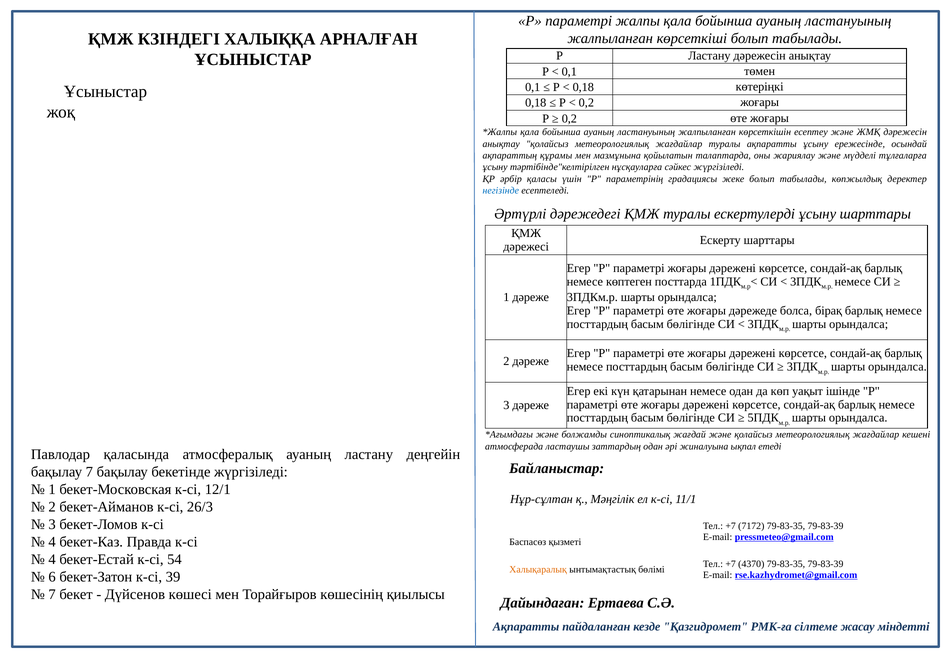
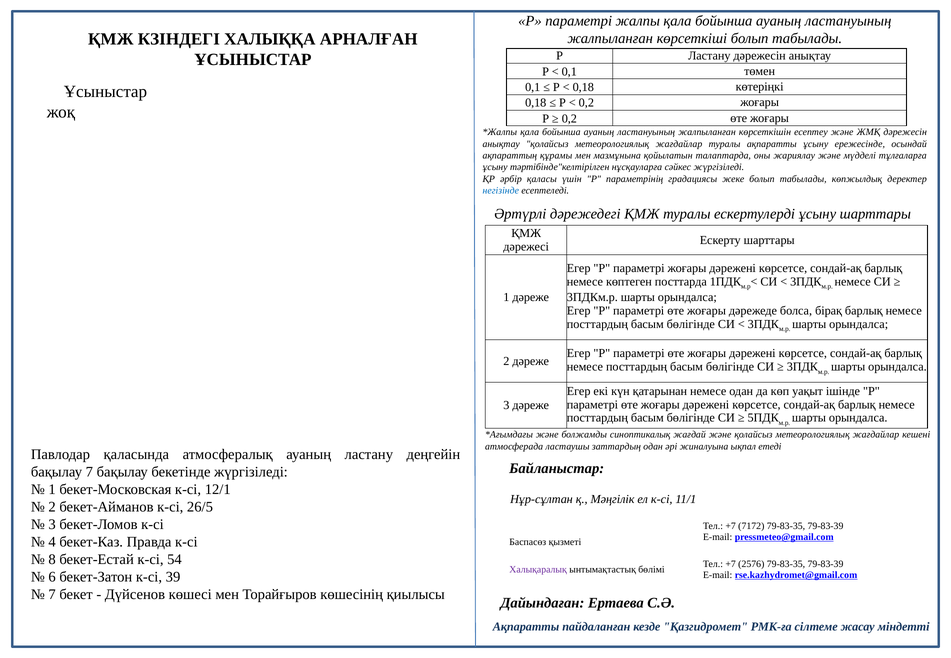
26/3: 26/3 -> 26/5
4 at (52, 560): 4 -> 8
4370: 4370 -> 2576
Халықаралық colour: orange -> purple
